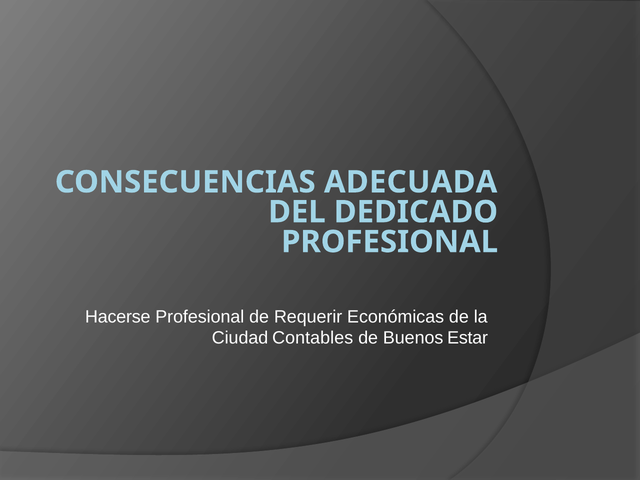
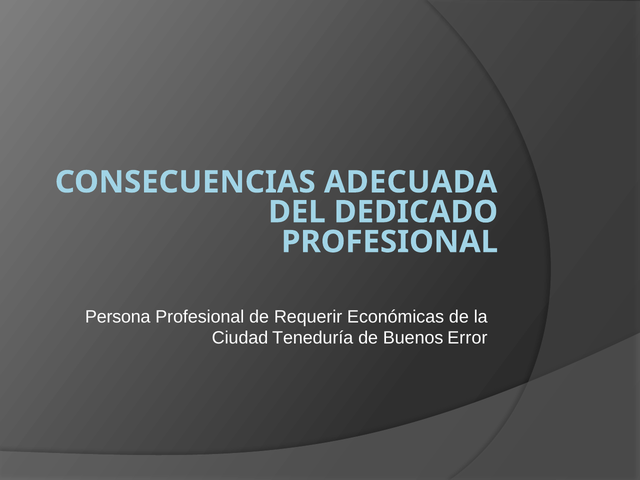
Hacerse: Hacerse -> Persona
Contables: Contables -> Teneduría
Estar: Estar -> Error
